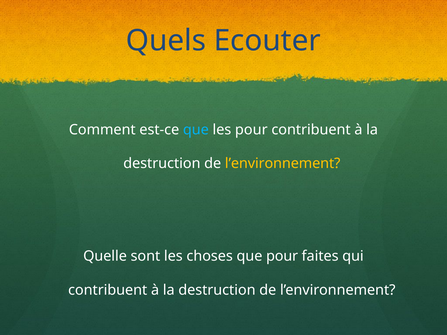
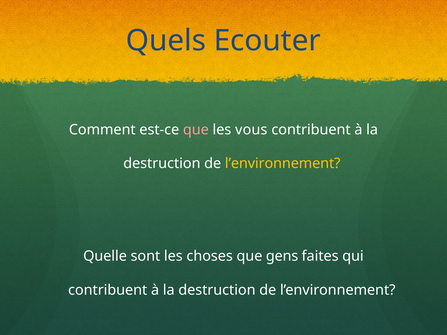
que at (196, 130) colour: light blue -> pink
les pour: pour -> vous
que pour: pour -> gens
